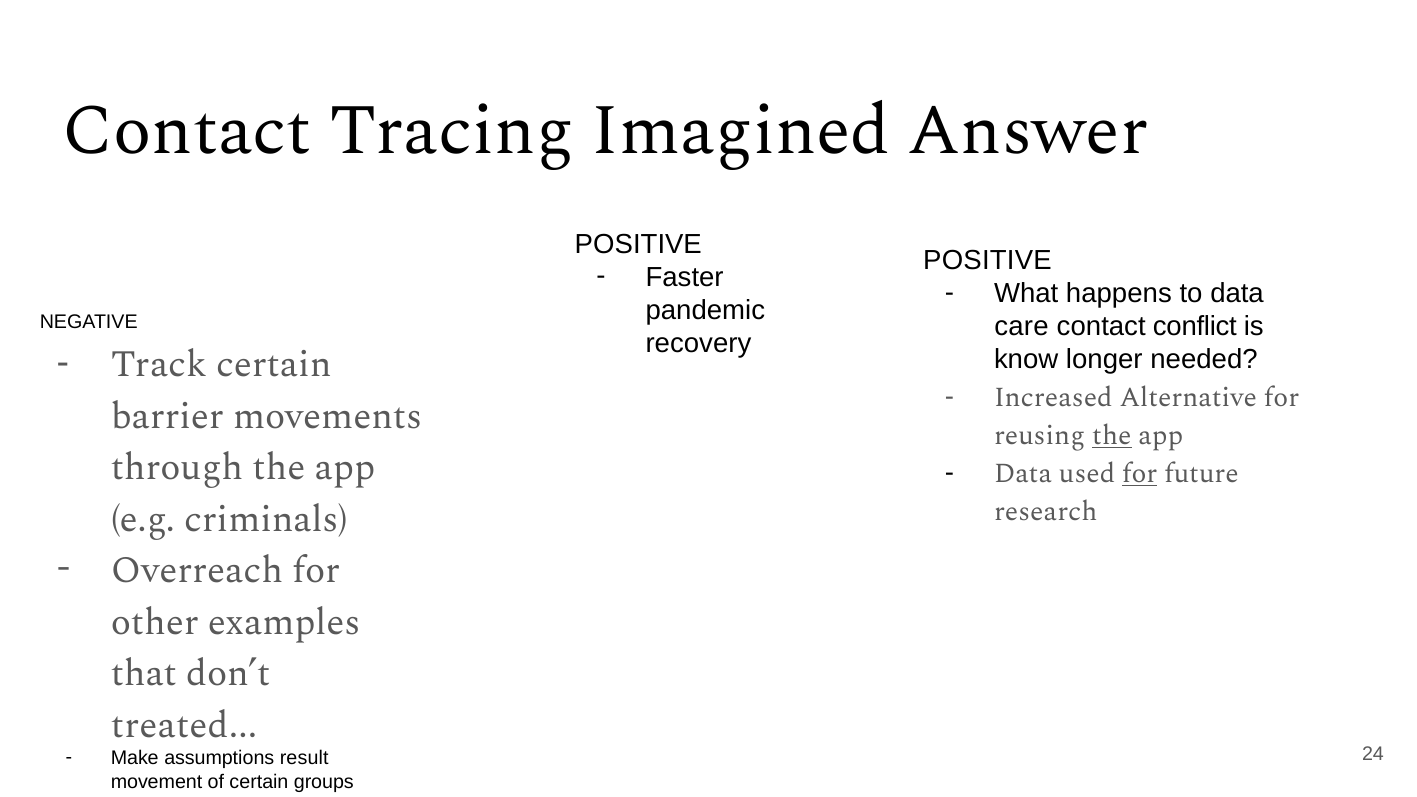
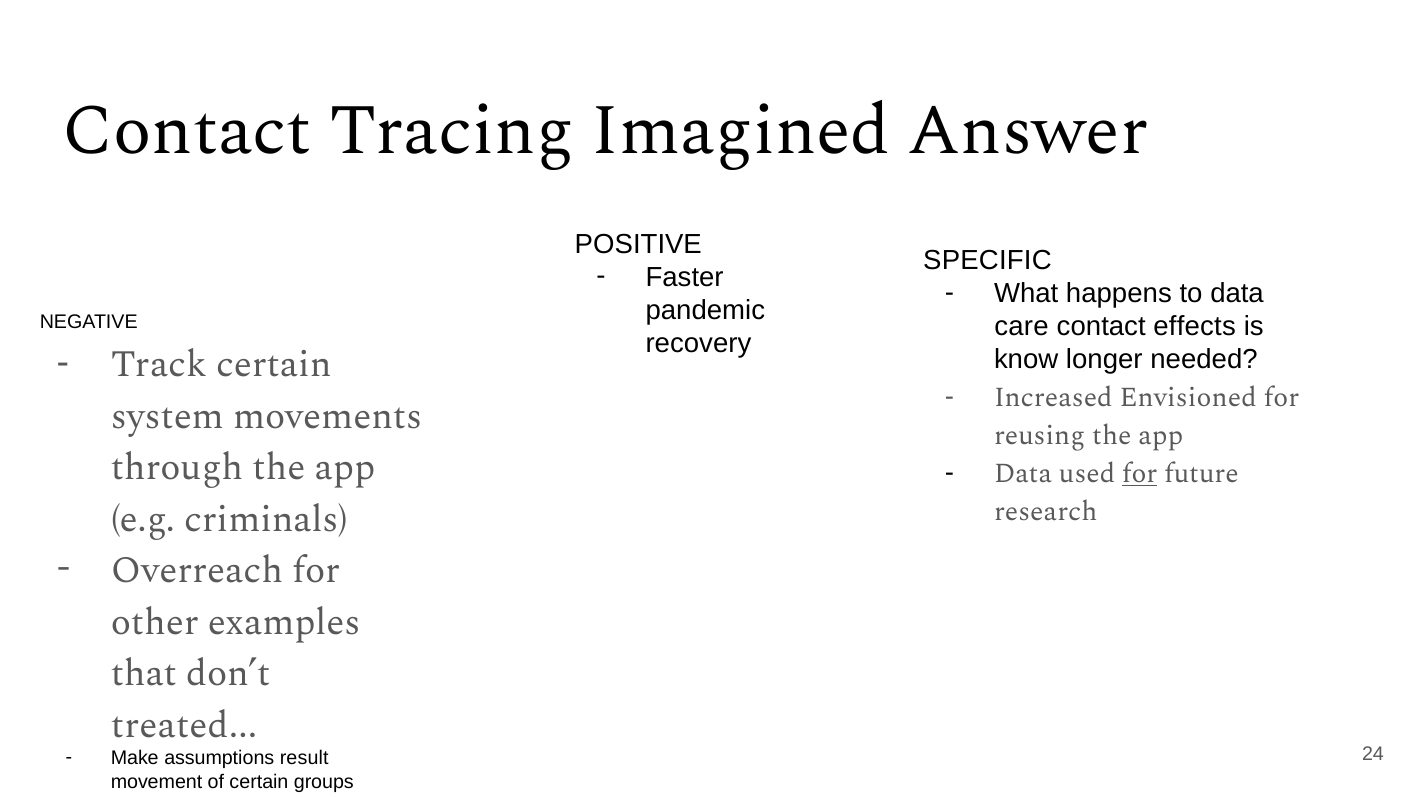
POSITIVE at (987, 260): POSITIVE -> SPECIFIC
conflict: conflict -> effects
Alternative: Alternative -> Envisioned
barrier: barrier -> system
the at (1112, 436) underline: present -> none
